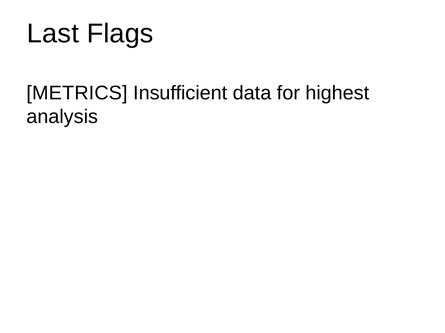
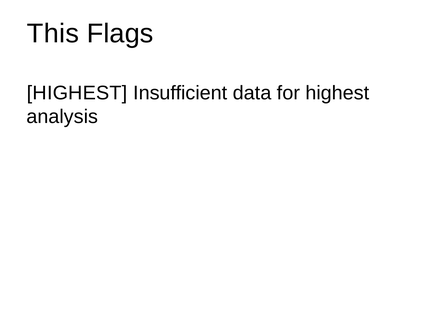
Last: Last -> This
METRICS at (77, 93): METRICS -> HIGHEST
